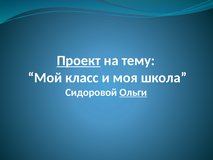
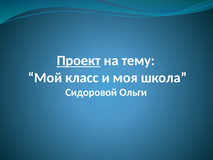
Ольги underline: present -> none
